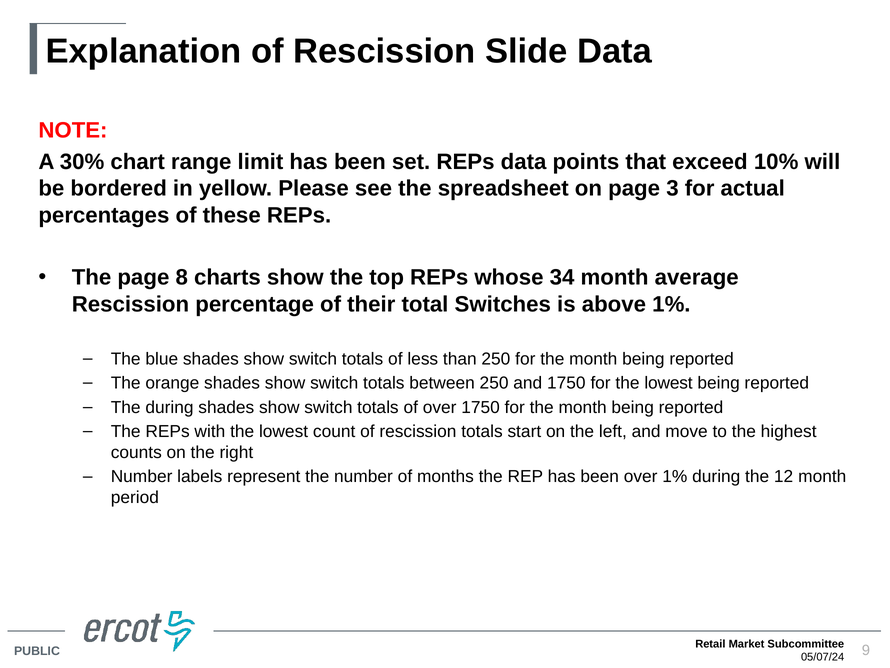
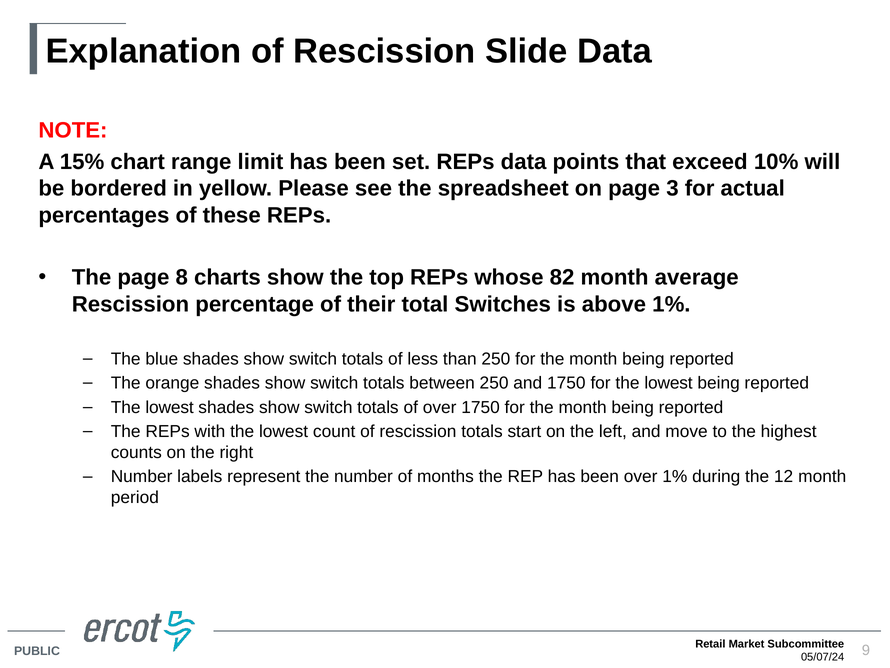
30%: 30% -> 15%
34: 34 -> 82
during at (169, 407): during -> lowest
